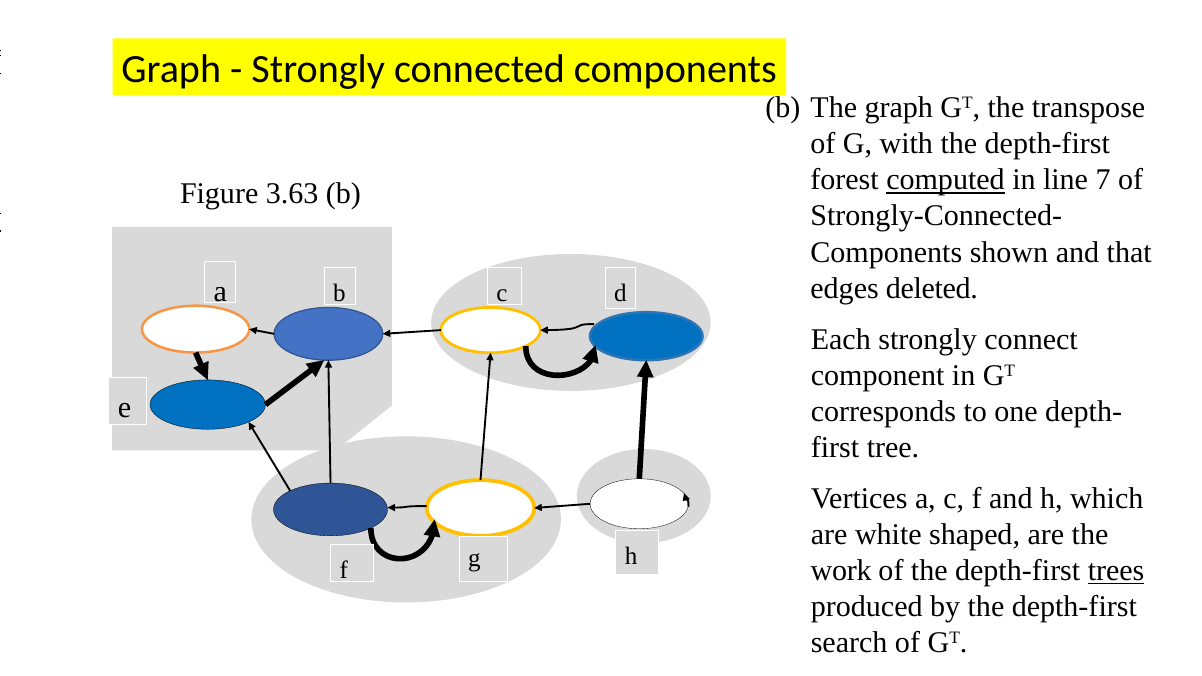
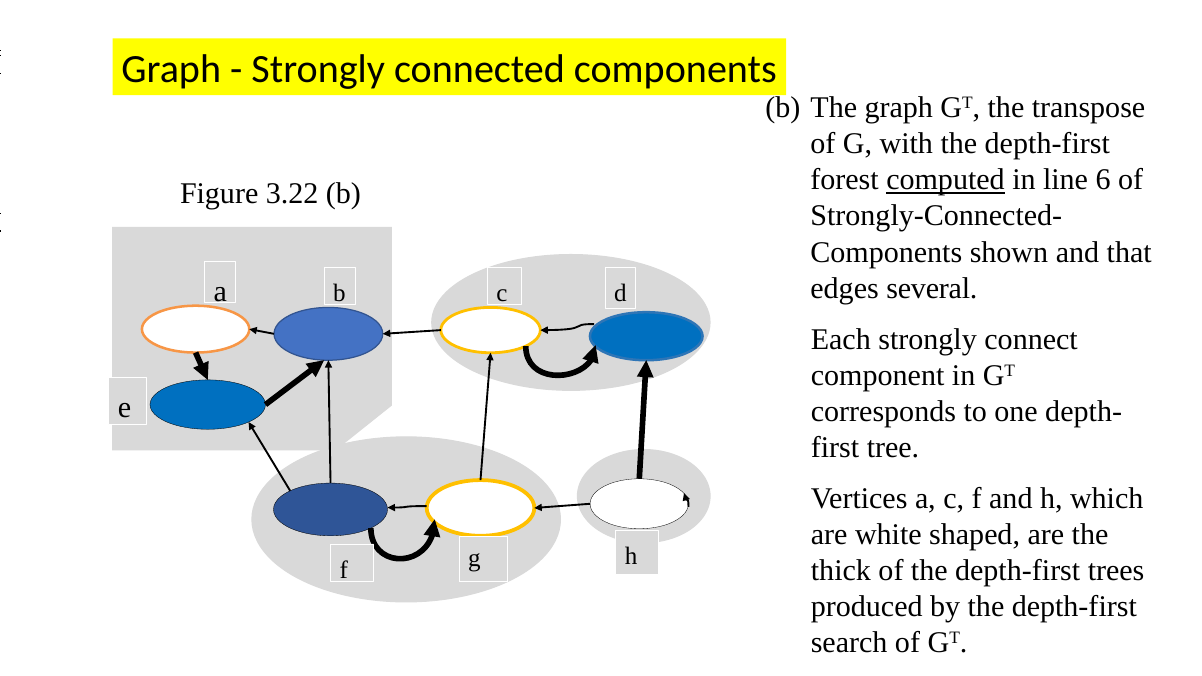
7: 7 -> 6
3.63: 3.63 -> 3.22
deleted: deleted -> several
work: work -> thick
trees underline: present -> none
